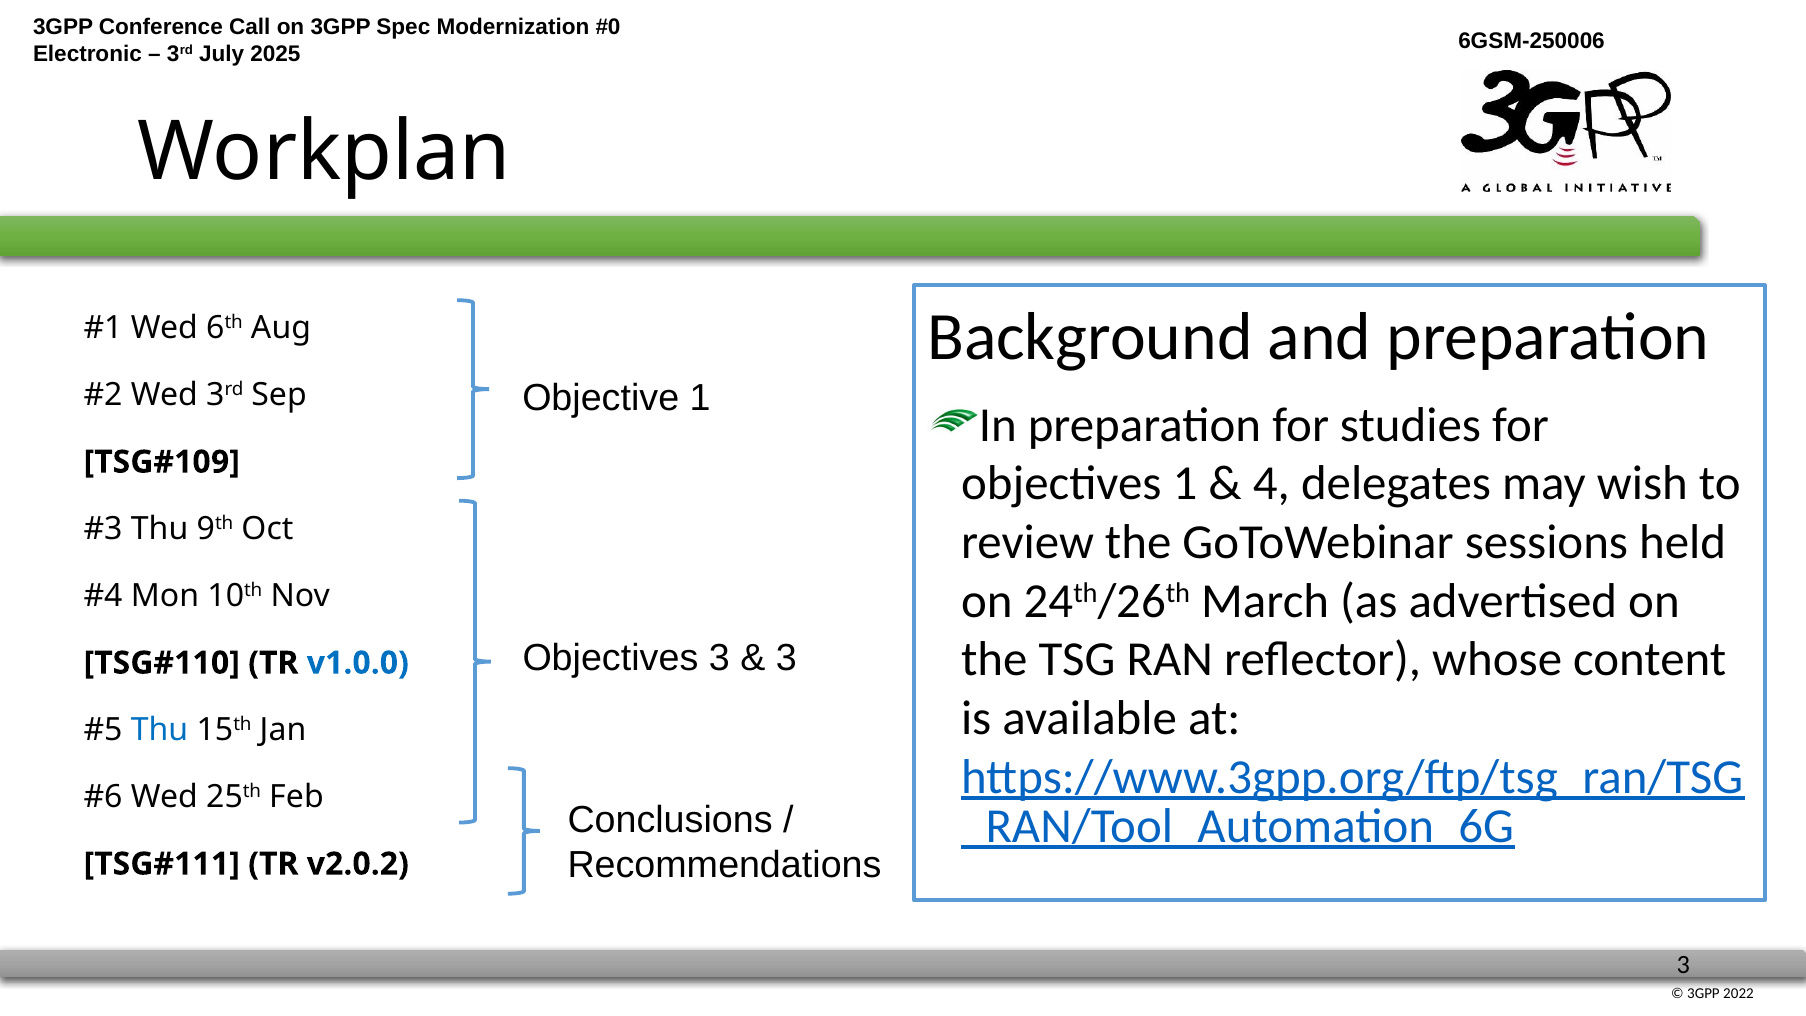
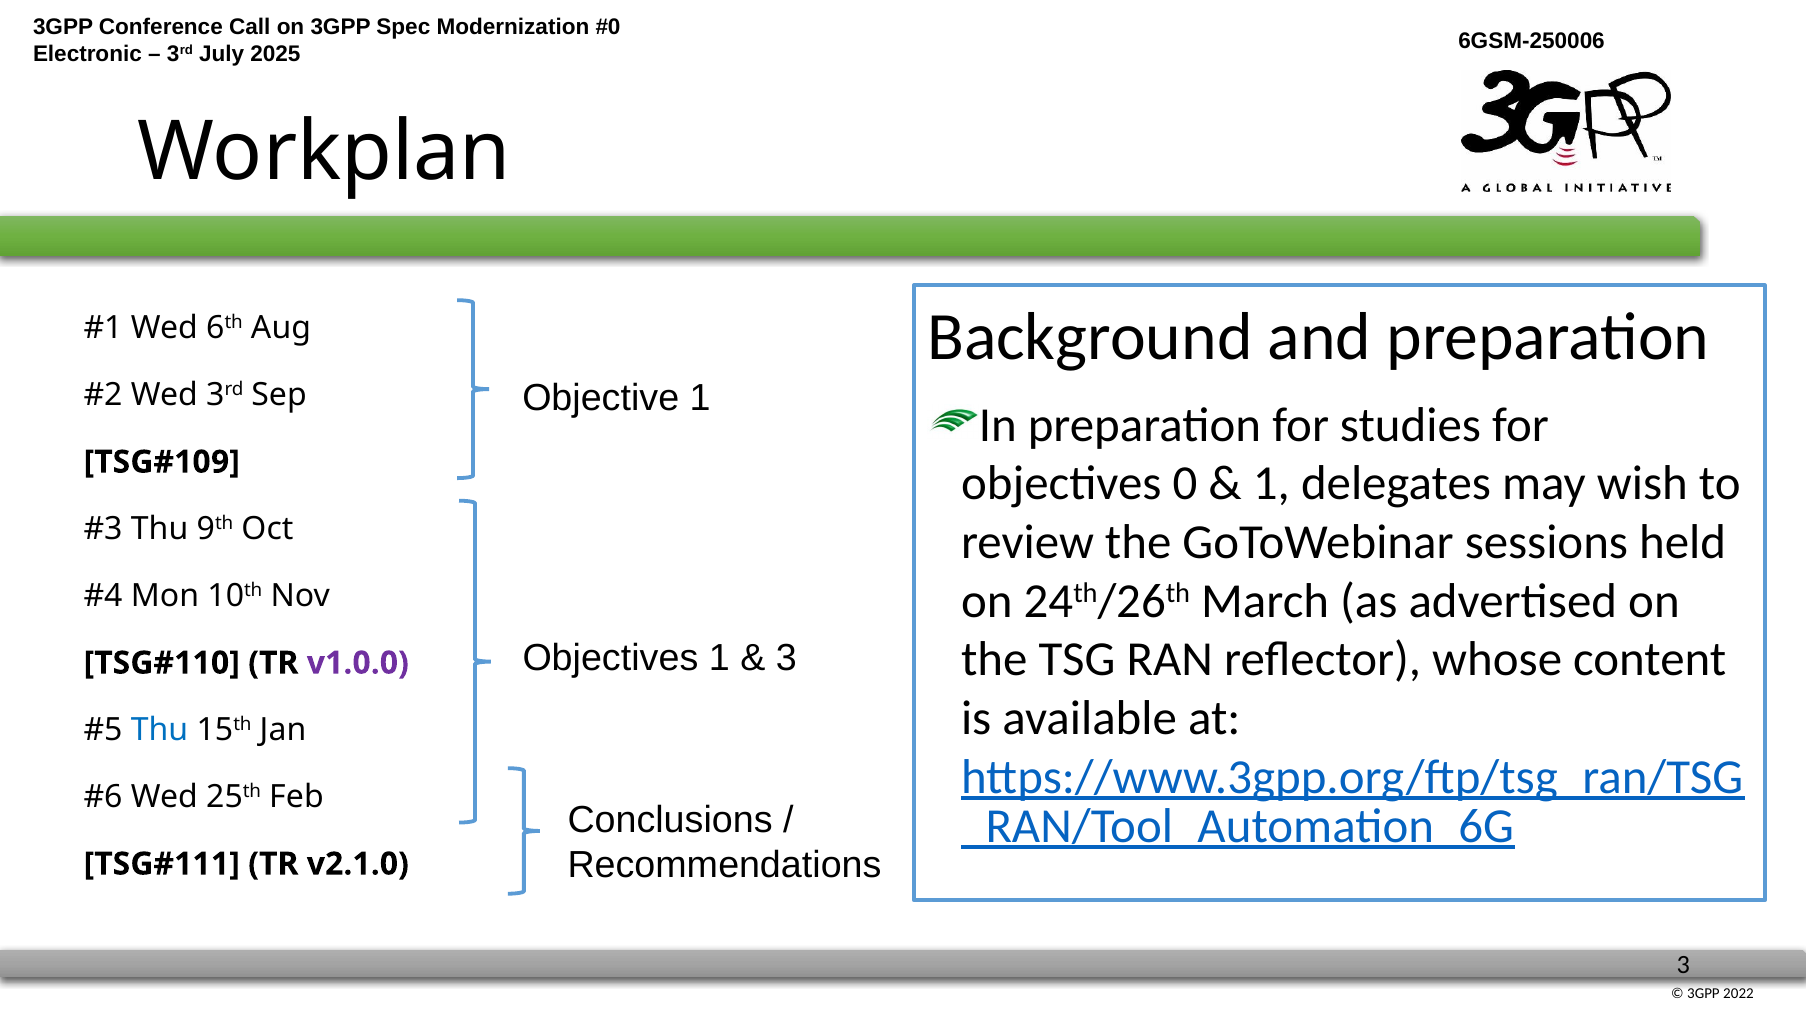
objectives 1: 1 -> 0
4 at (1271, 484): 4 -> 1
Objectives 3: 3 -> 1
v1.0.0 colour: blue -> purple
v2.0.2: v2.0.2 -> v2.1.0
